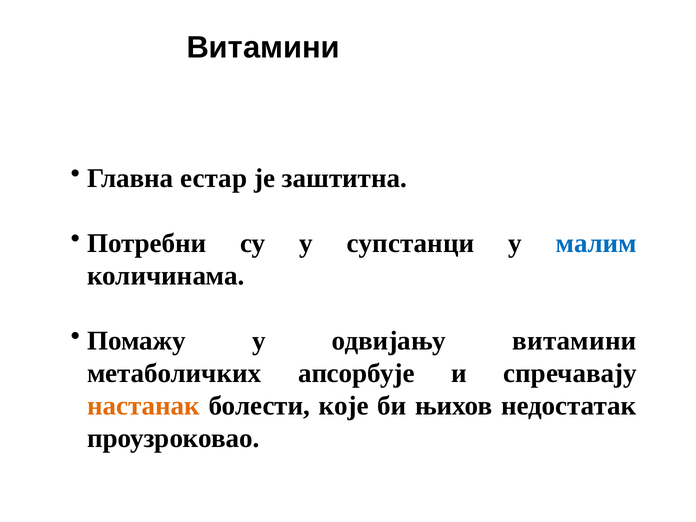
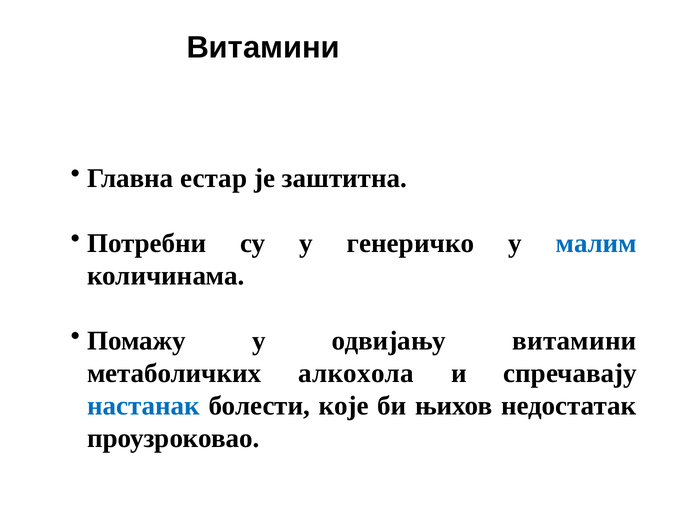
супстанци: супстанци -> генеричко
апсорбује: апсорбује -> алкохола
настанак colour: orange -> blue
